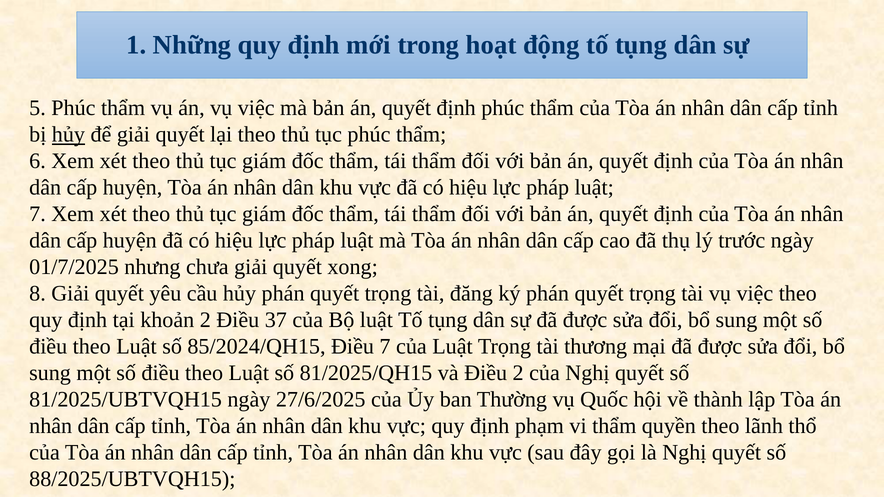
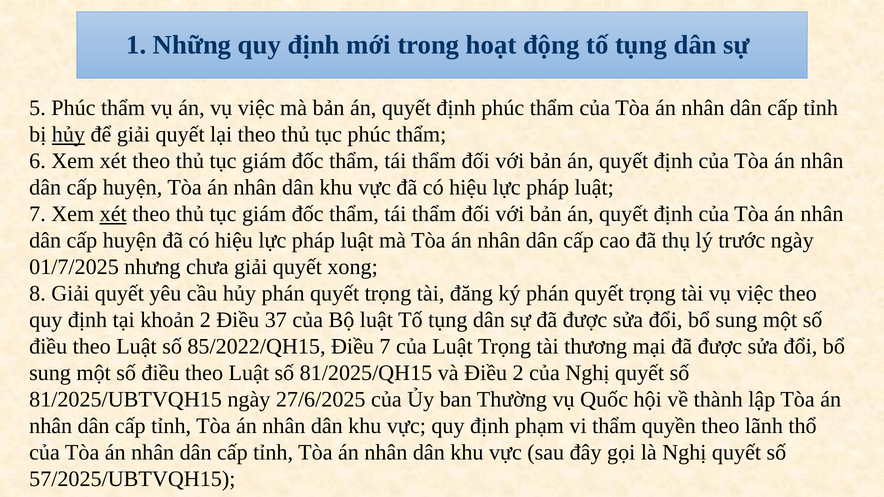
xét at (113, 214) underline: none -> present
85/2024/QH15: 85/2024/QH15 -> 85/2022/QH15
88/2025/UBTVQH15: 88/2025/UBTVQH15 -> 57/2025/UBTVQH15
